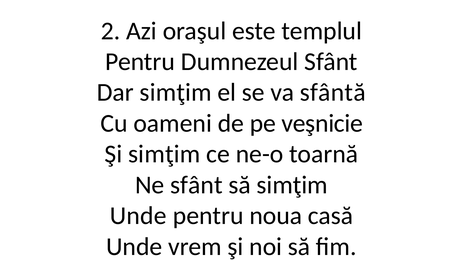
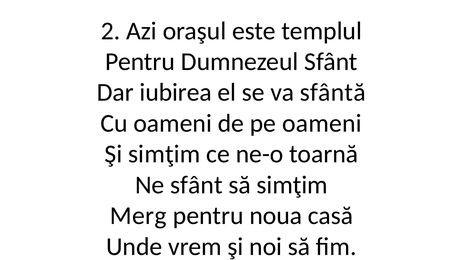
Dar simţim: simţim -> iubirea
pe veşnicie: veşnicie -> oameni
Unde at (138, 216): Unde -> Merg
